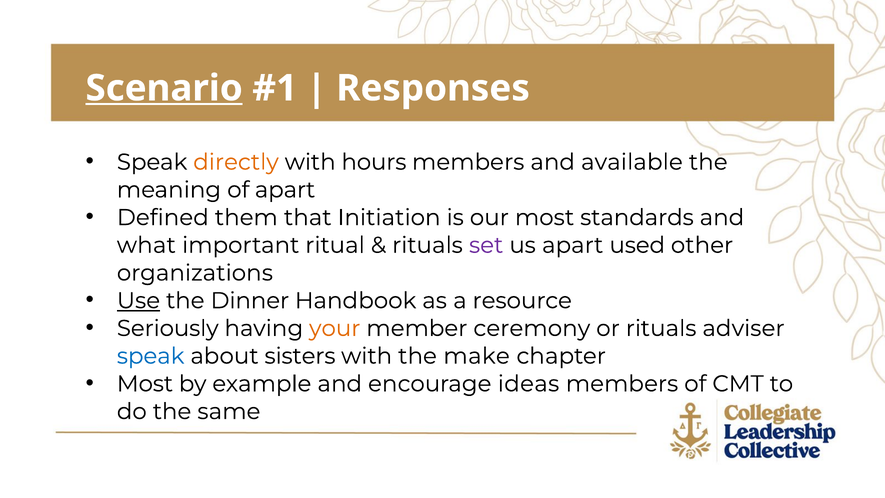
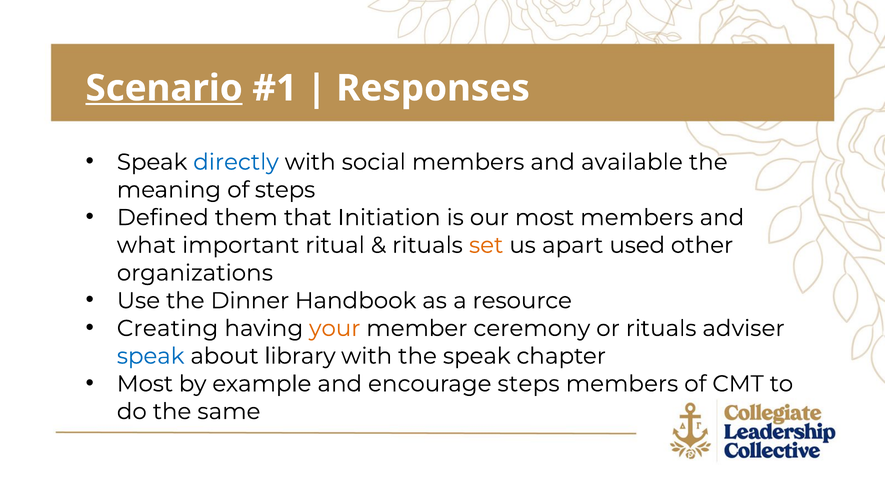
directly colour: orange -> blue
hours: hours -> social
of apart: apart -> steps
most standards: standards -> members
set colour: purple -> orange
Use underline: present -> none
Seriously: Seriously -> Creating
sisters: sisters -> library
the make: make -> speak
encourage ideas: ideas -> steps
